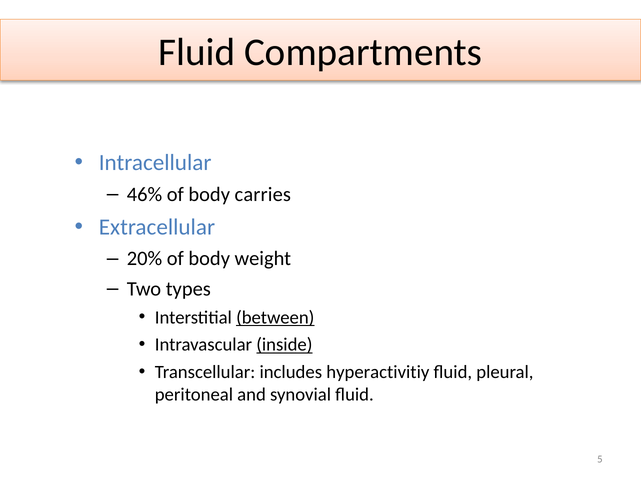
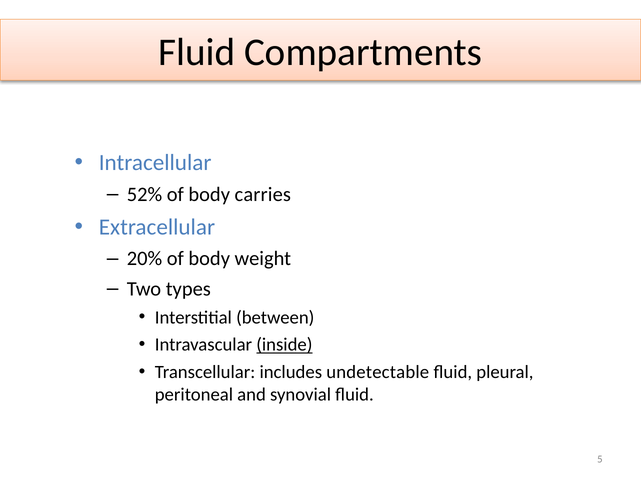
46%: 46% -> 52%
between underline: present -> none
hyperactivitiy: hyperactivitiy -> undetectable
